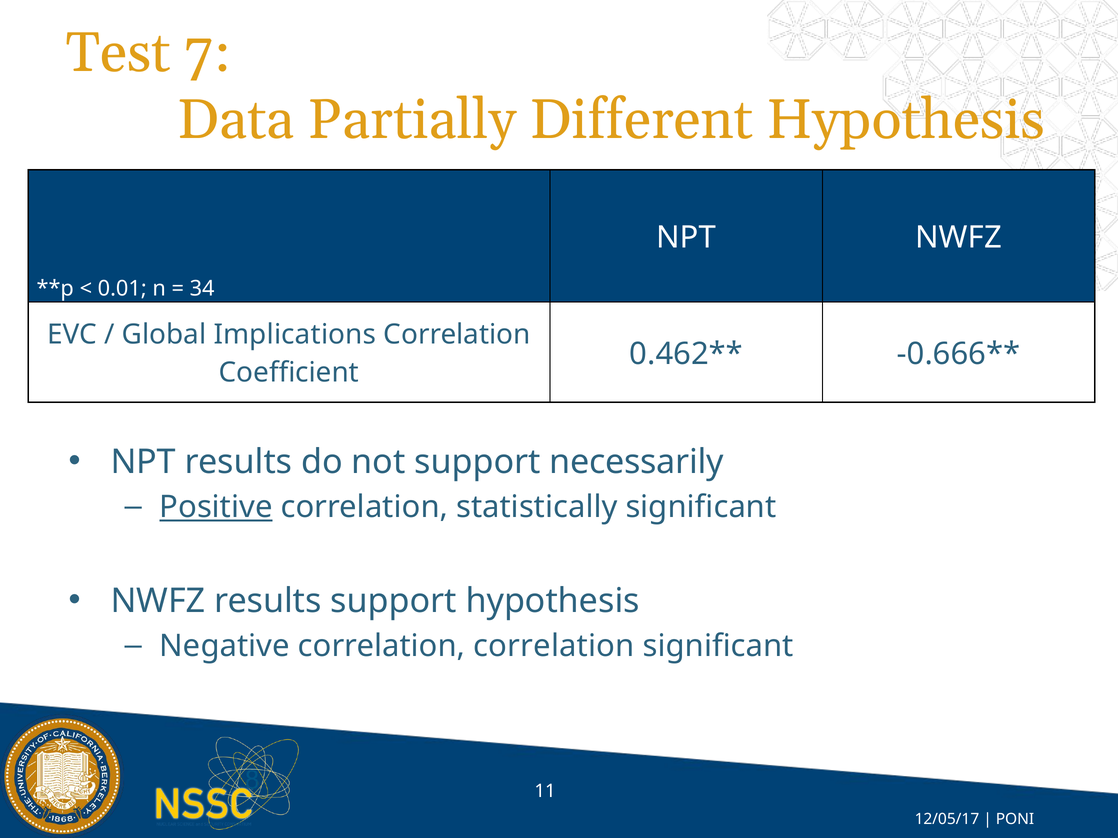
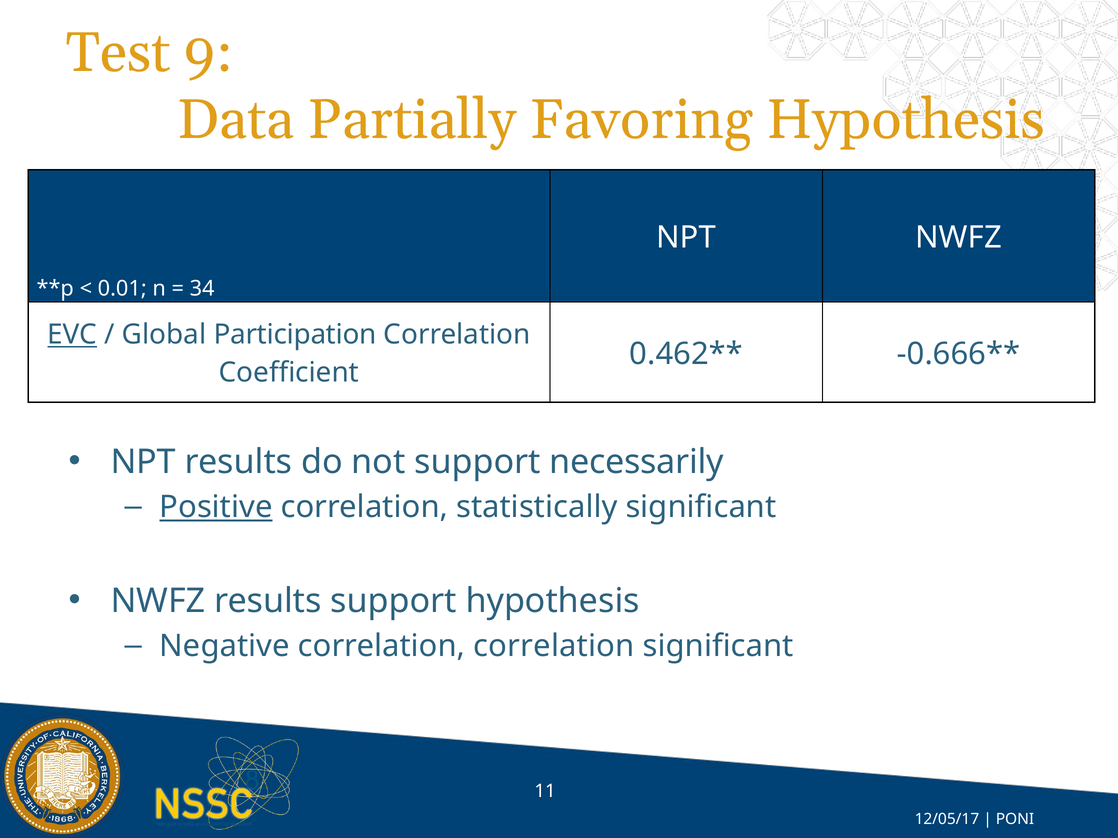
7: 7 -> 9
Different: Different -> Favoring
EVC underline: none -> present
Implications: Implications -> Participation
